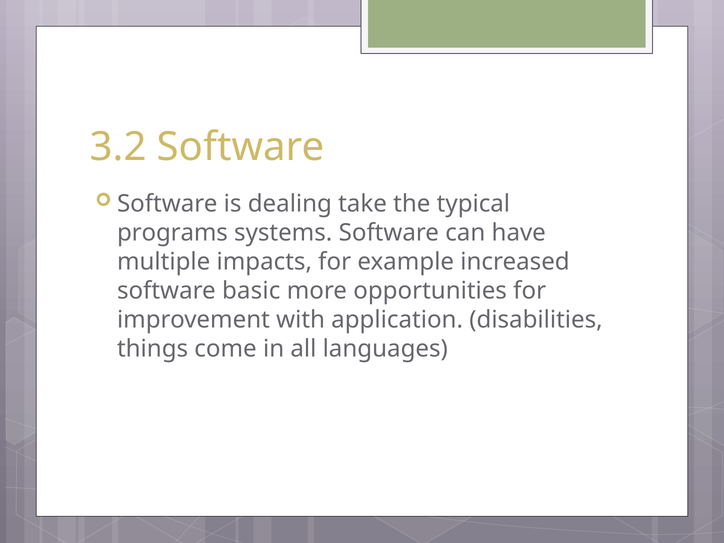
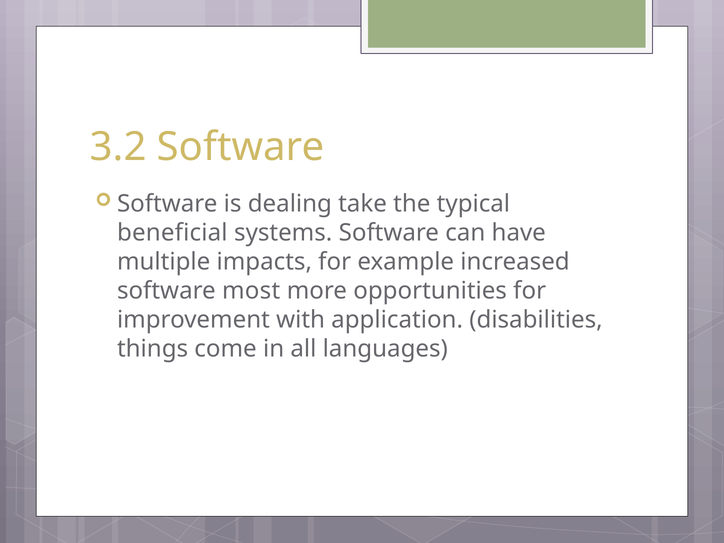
programs: programs -> beneficial
basic: basic -> most
